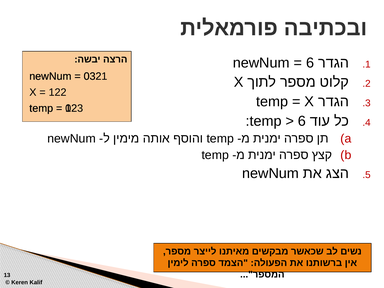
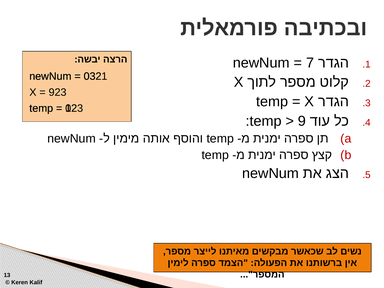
6 at (310, 63): 6 -> 7
122: 122 -> 923
6 at (302, 121): 6 -> 9
